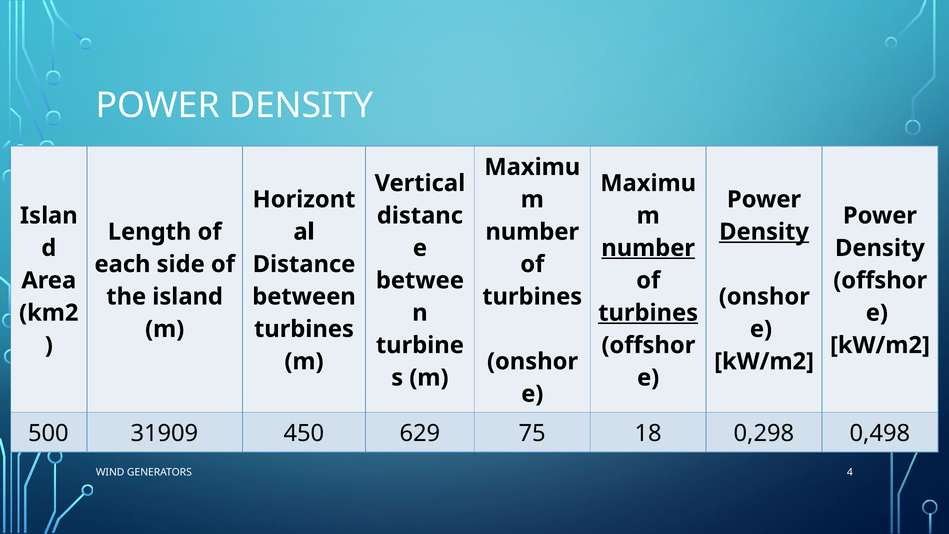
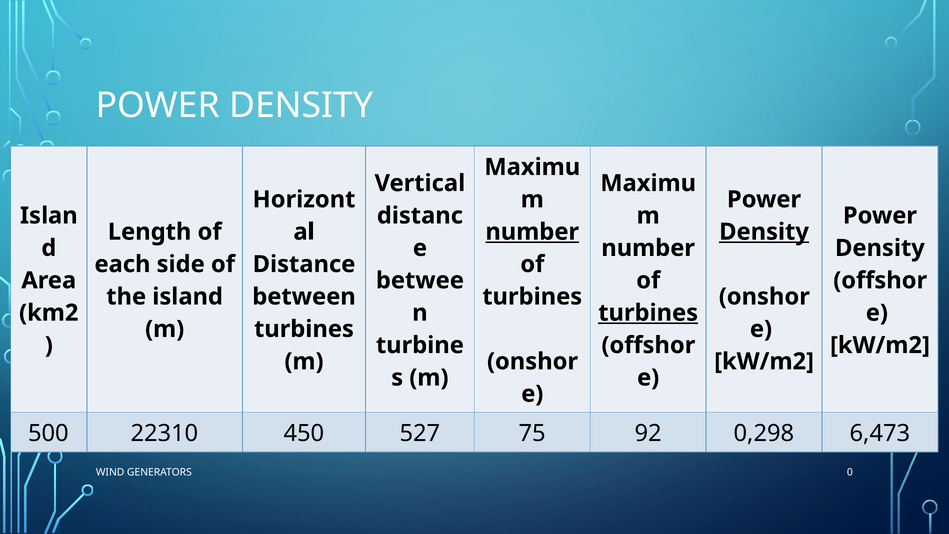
number at (532, 232) underline: none -> present
number at (648, 248) underline: present -> none
31909: 31909 -> 22310
629: 629 -> 527
18: 18 -> 92
0,498: 0,498 -> 6,473
4: 4 -> 0
